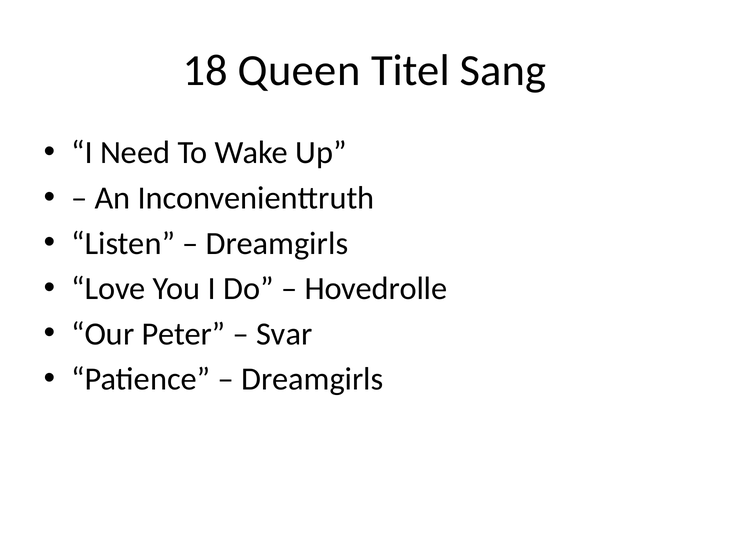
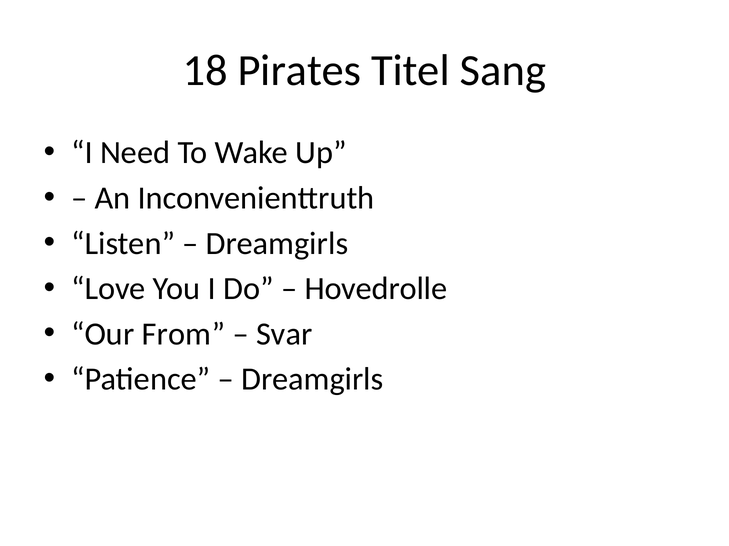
Queen: Queen -> Pirates
Peter: Peter -> From
